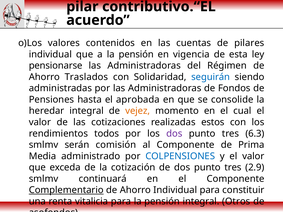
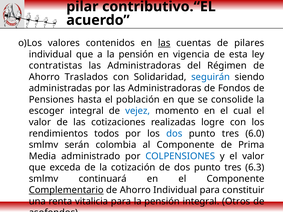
las at (164, 43) underline: none -> present
pensionarse: pensionarse -> contratistas
aprobada: aprobada -> población
heredar: heredar -> escoger
vejez colour: orange -> blue
estos: estos -> logre
dos at (174, 134) colour: purple -> blue
6.3: 6.3 -> 6.0
comisión: comisión -> colombia
2.9: 2.9 -> 6.3
